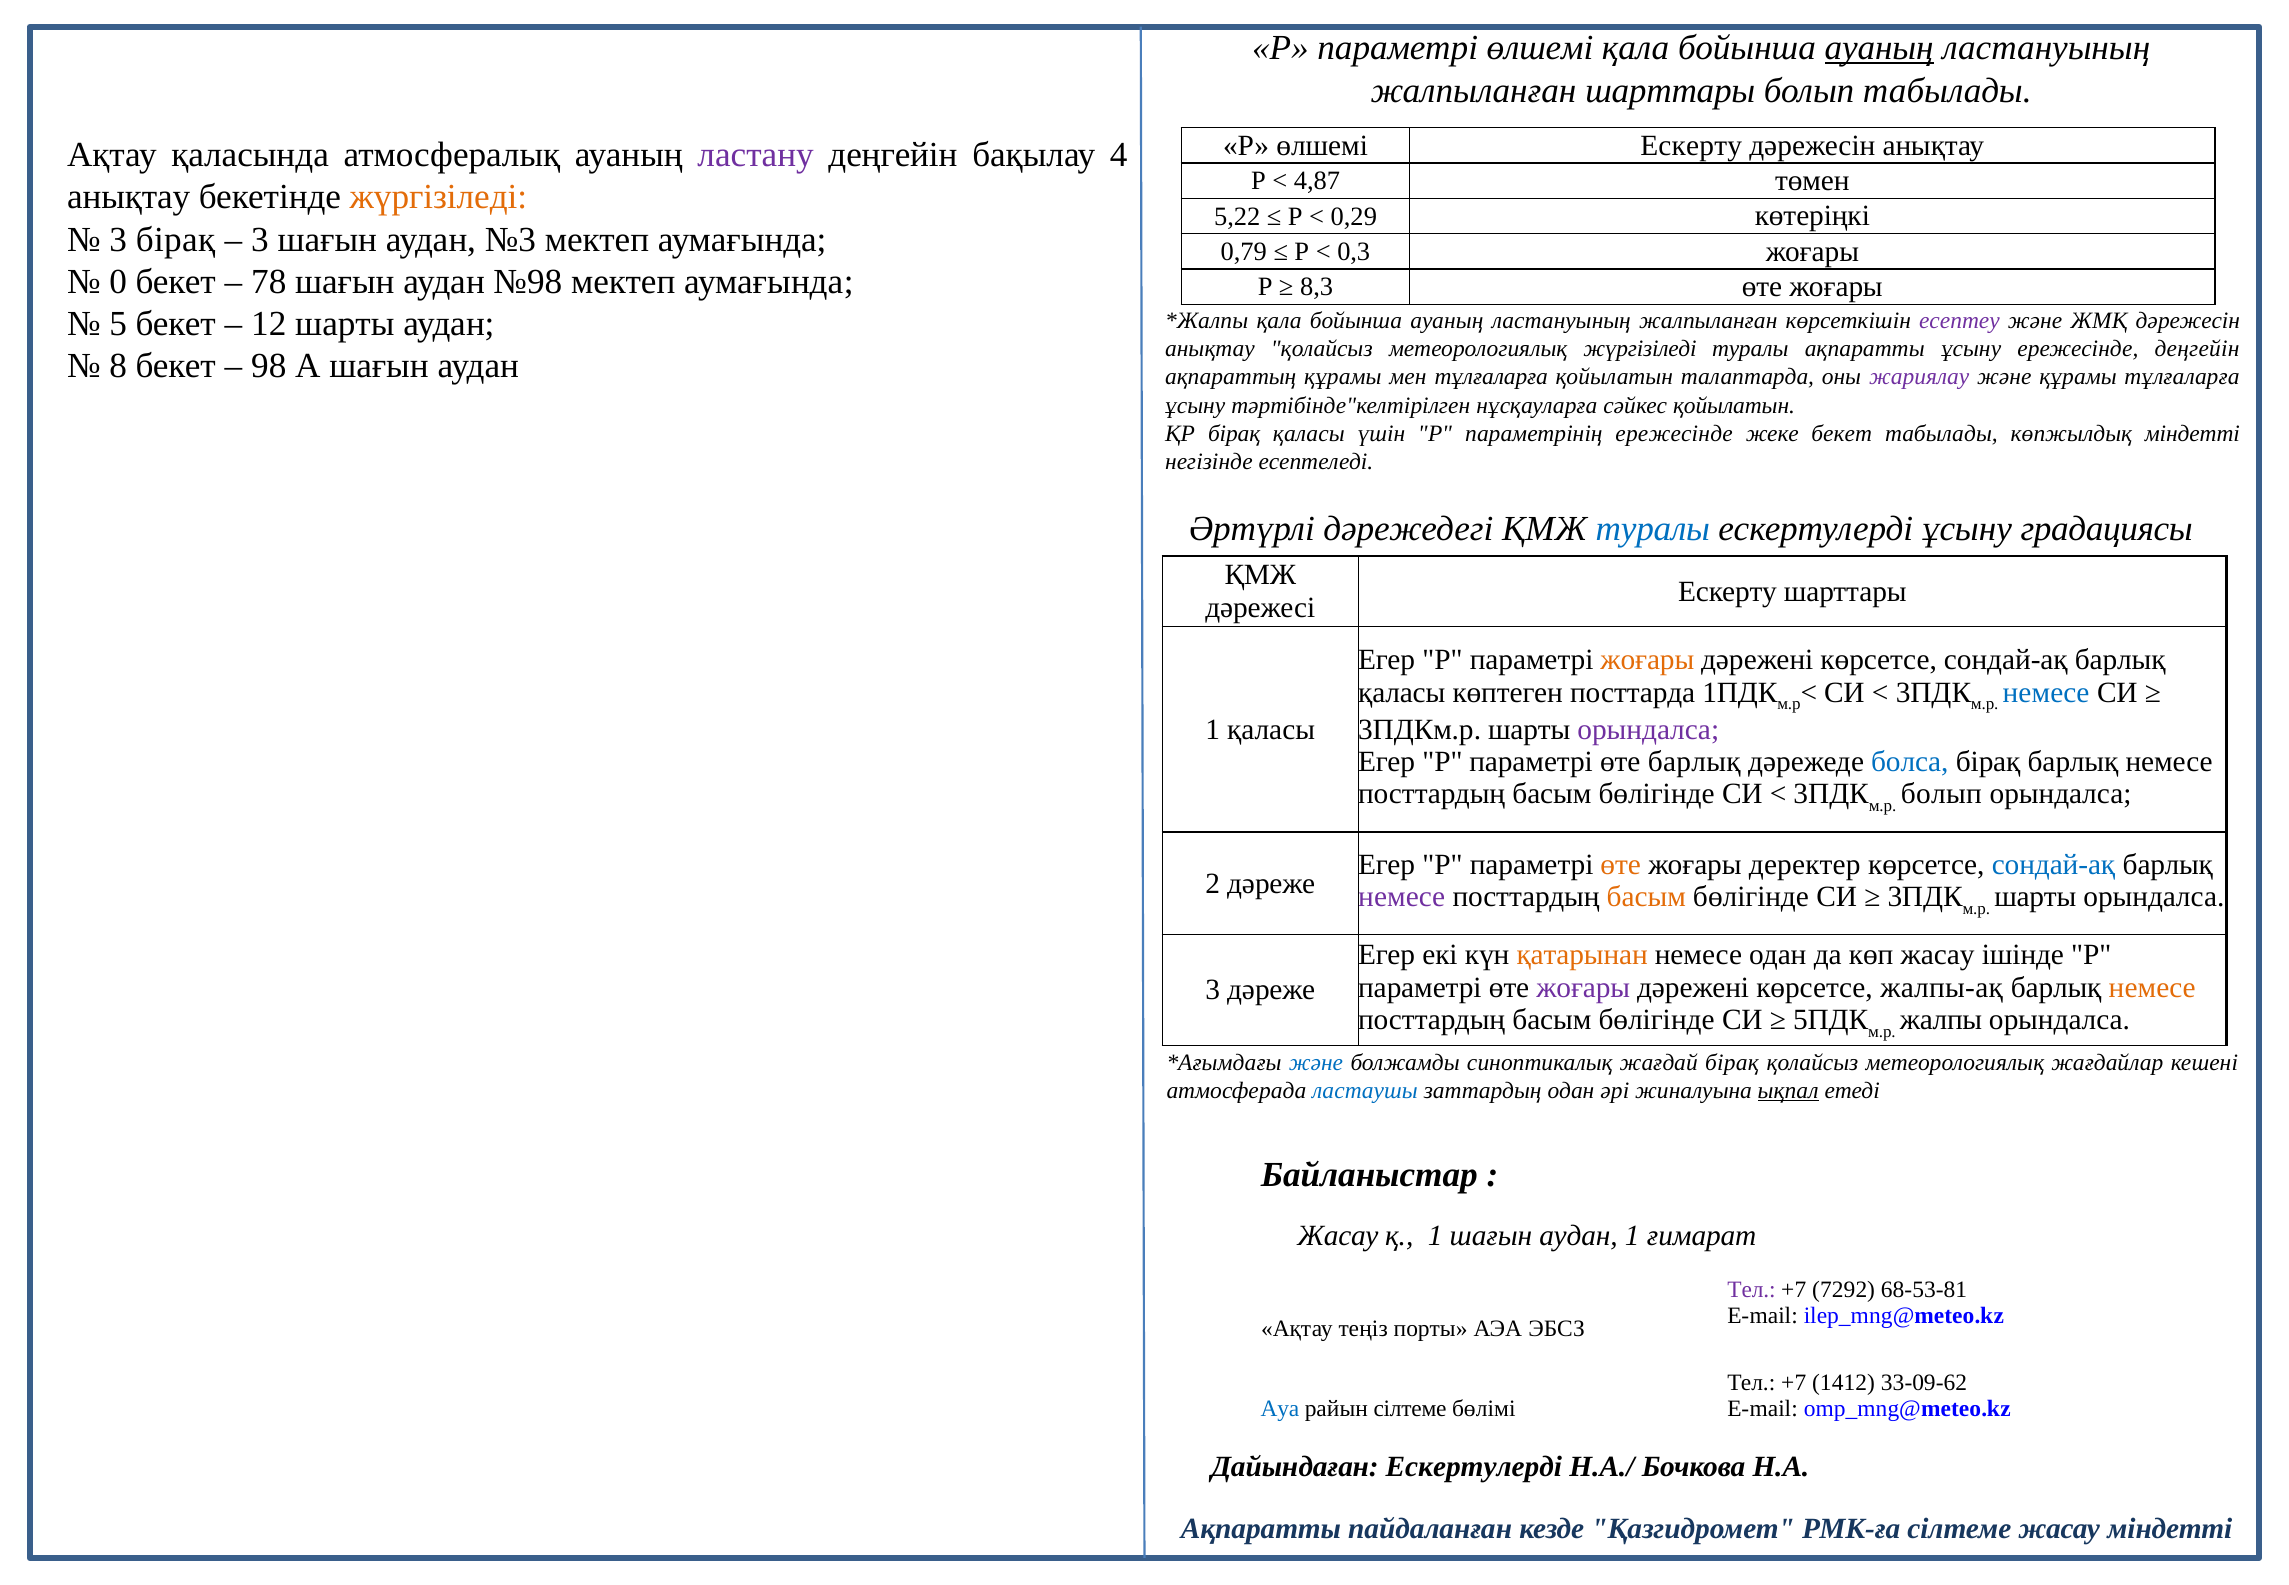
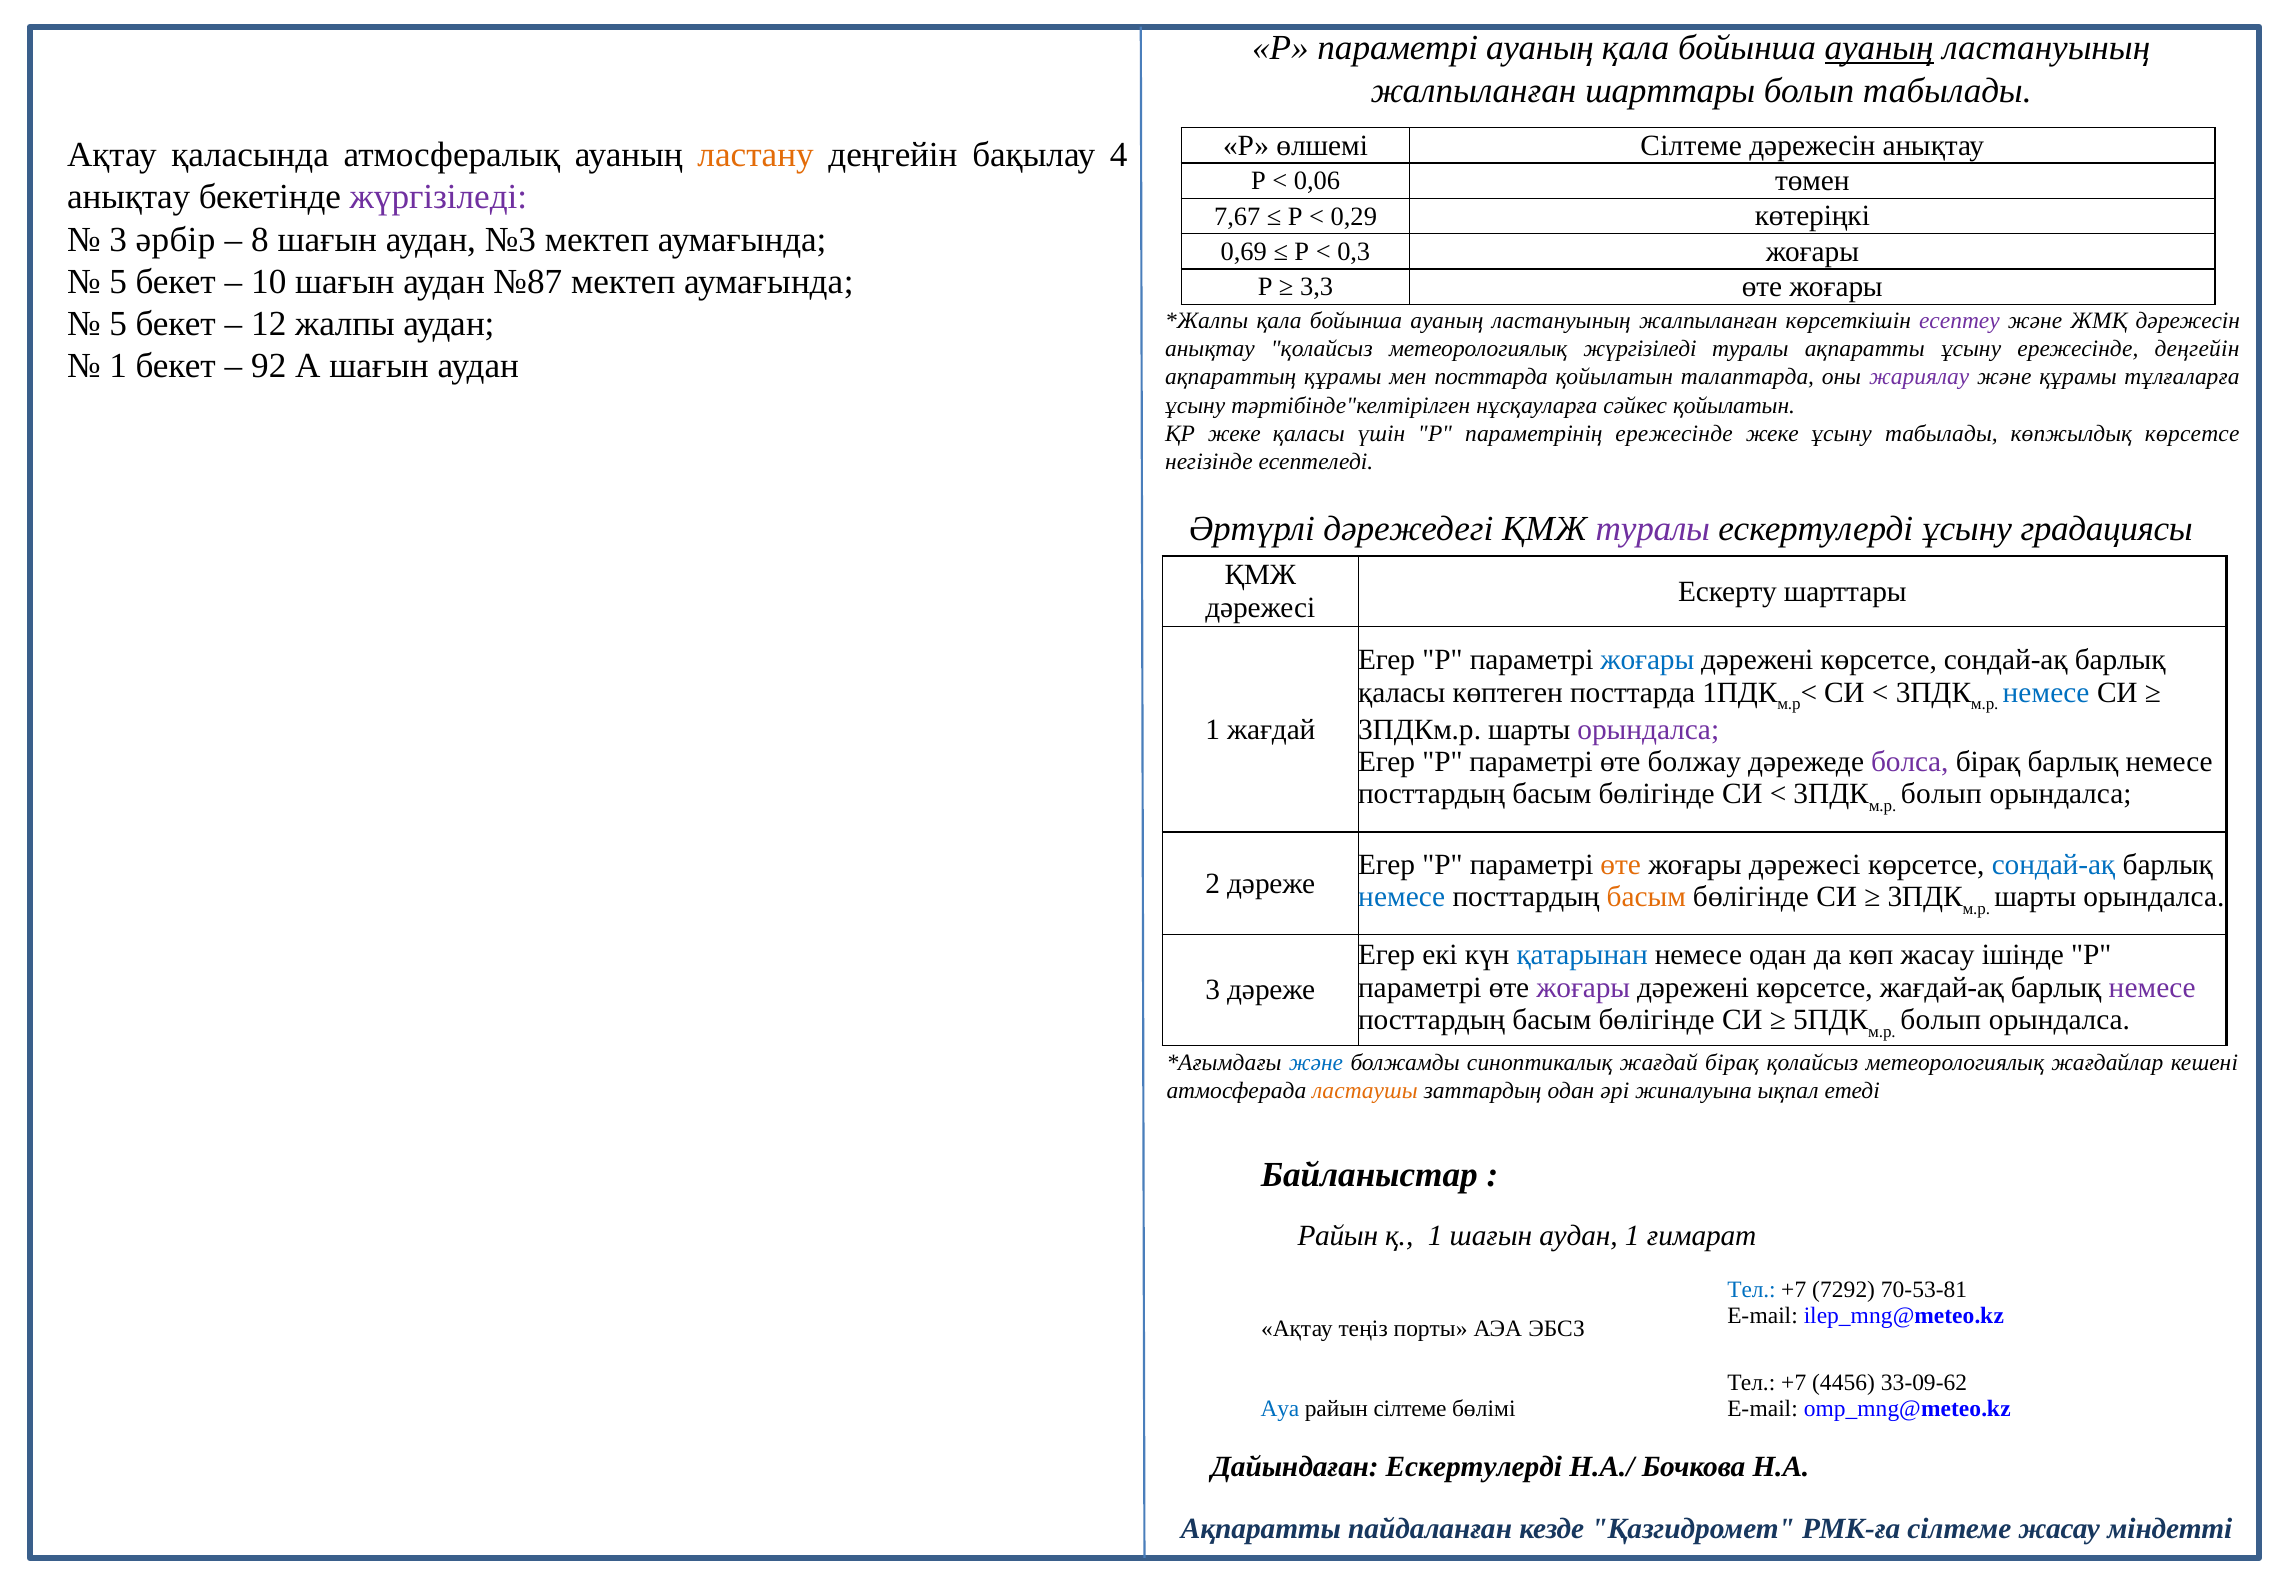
параметрі өлшемі: өлшемі -> ауаның
өлшемі Ескерту: Ескерту -> Сілтеме
ластану colour: purple -> orange
4,87: 4,87 -> 0,06
жүргізіледі at (438, 197) colour: orange -> purple
5,22: 5,22 -> 7,67
3 бірақ: бірақ -> әрбір
3 at (260, 239): 3 -> 8
0,79: 0,79 -> 0,69
0 at (118, 282): 0 -> 5
78: 78 -> 10
№98: №98 -> №87
8,3: 8,3 -> 3,3
12 шарты: шарты -> жалпы
8 at (118, 366): 8 -> 1
98: 98 -> 92
мен тұлғаларға: тұлғаларға -> посттарда
ҚР бірақ: бірақ -> жеке
жеке бекет: бекет -> ұсыну
көпжылдық міндетті: міндетті -> көрсетсе
туралы at (1653, 529) colour: blue -> purple
жоғары at (1647, 660) colour: orange -> blue
1 қаласы: қаласы -> жағдай
өте барлық: барлық -> болжау
болса colour: blue -> purple
жоғары деректер: деректер -> дәрежесі
немесе at (1402, 897) colour: purple -> blue
қатарынан colour: orange -> blue
жалпы-ақ: жалпы-ақ -> жағдай-ақ
немесе at (2152, 987) colour: orange -> purple
жалпы at (1941, 1020): жалпы -> болып
ластаушы colour: blue -> orange
ықпал underline: present -> none
Жасау at (1338, 1236): Жасау -> Райын
Тел at (1751, 1290) colour: purple -> blue
68-53-81: 68-53-81 -> 70-53-81
1412: 1412 -> 4456
